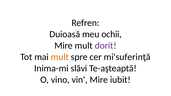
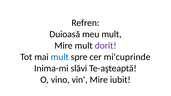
meu ochii: ochii -> mult
mult at (60, 57) colour: orange -> blue
mi'suferinţă: mi'suferinţă -> mi'cuprinde
